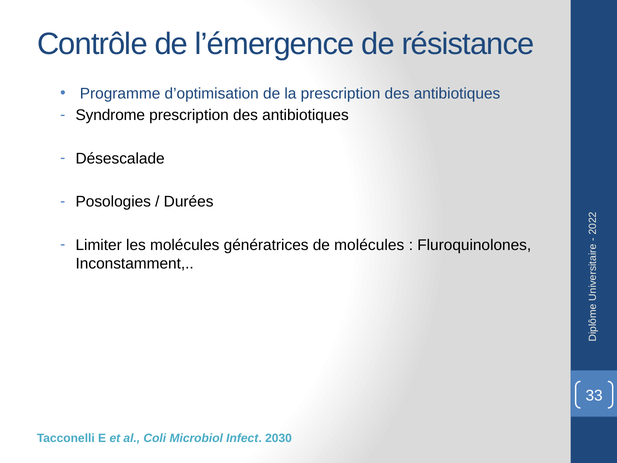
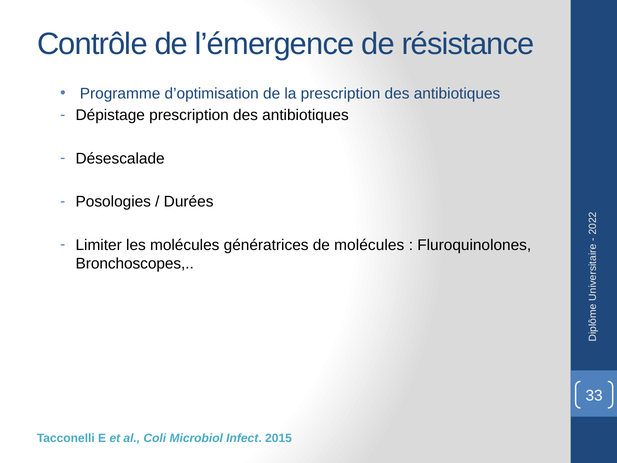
Syndrome: Syndrome -> Dépistage
Inconstamment: Inconstamment -> Bronchoscopes
2030: 2030 -> 2015
